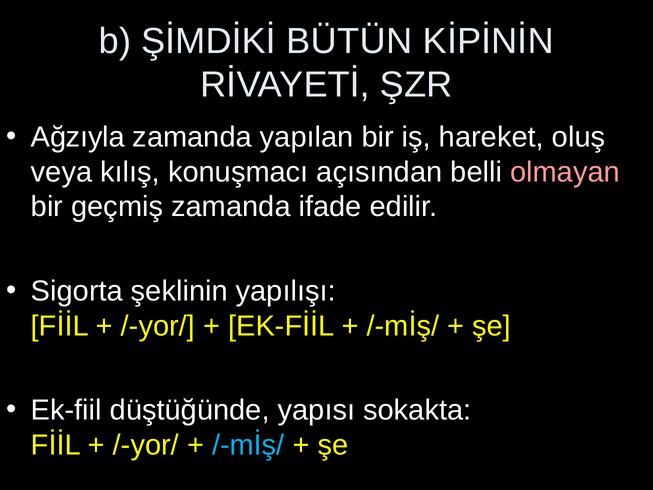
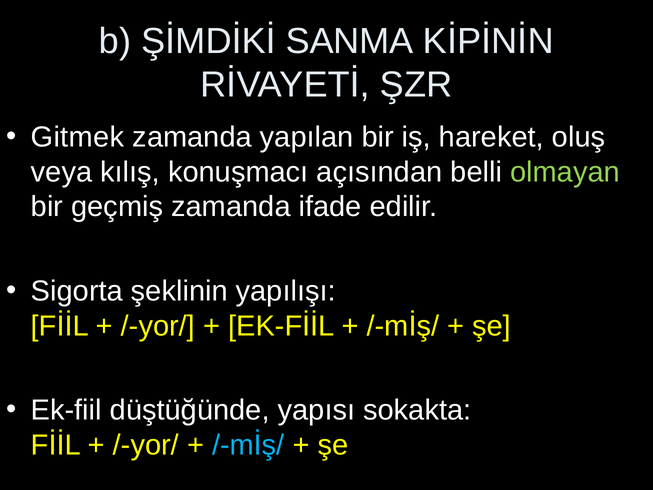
BÜTÜN: BÜTÜN -> SANMA
Ağzıyla: Ağzıyla -> Gitmek
olmayan colour: pink -> light green
